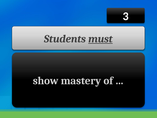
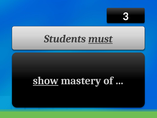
show underline: none -> present
